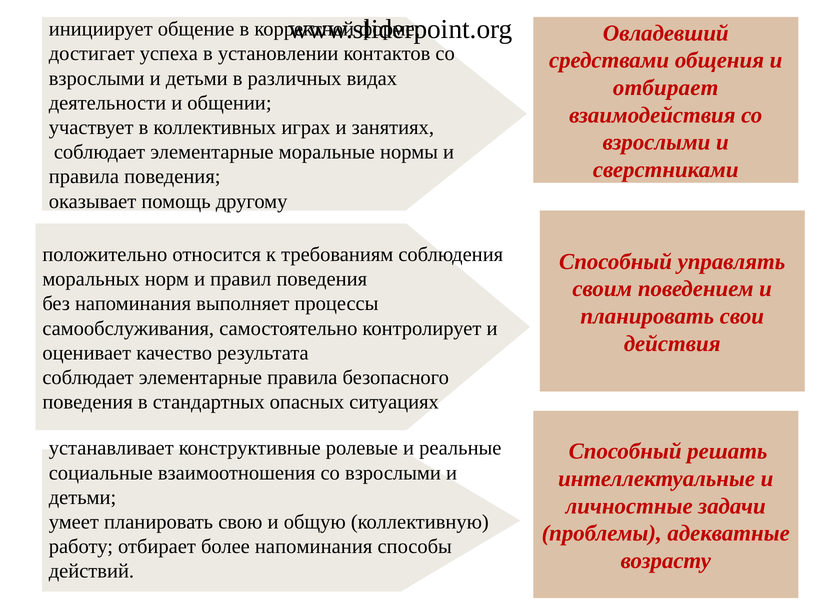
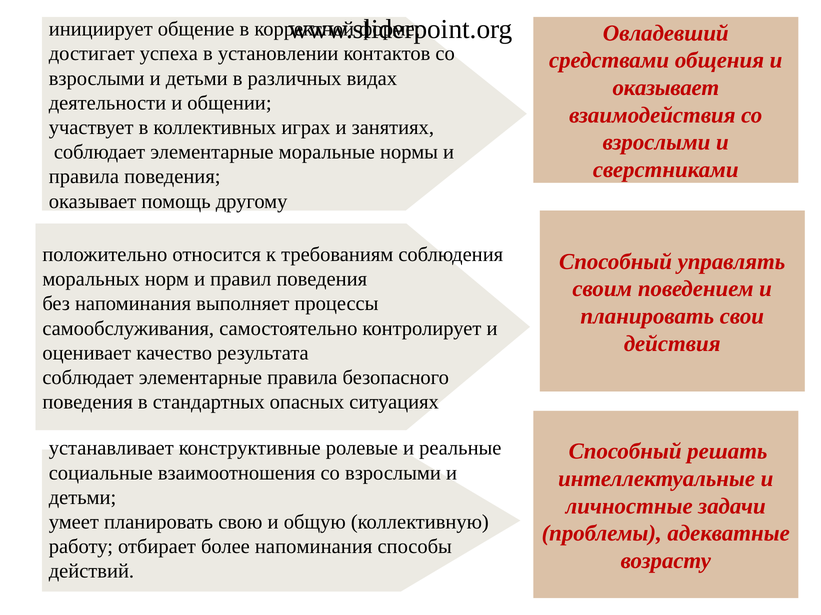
отбирает at (666, 88): отбирает -> оказывает
